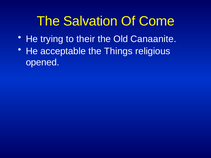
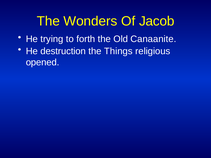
Salvation: Salvation -> Wonders
Come: Come -> Jacob
their: their -> forth
acceptable: acceptable -> destruction
